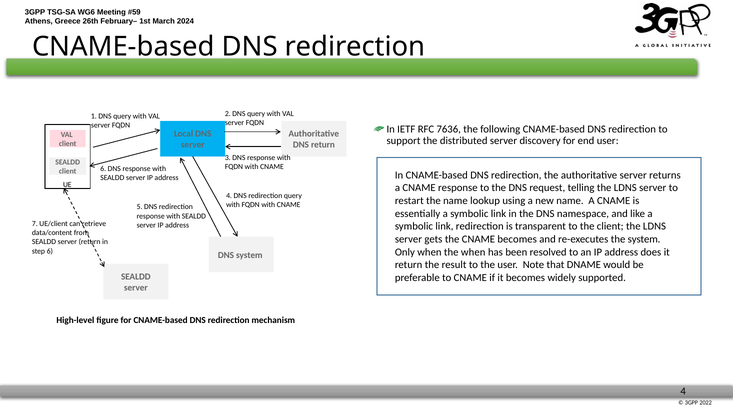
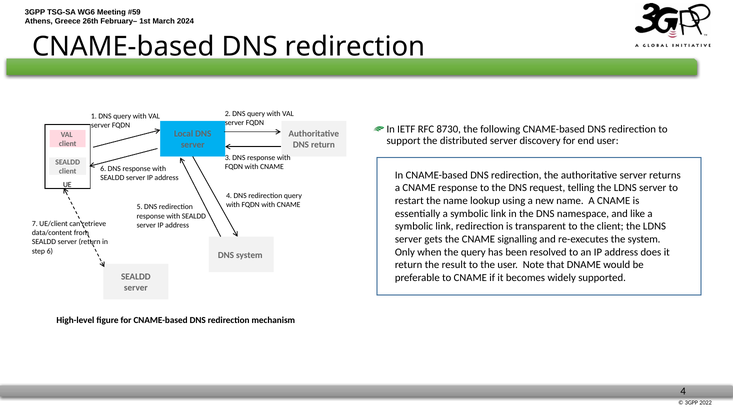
7636: 7636 -> 8730
CNAME becomes: becomes -> signalling
the when: when -> query
